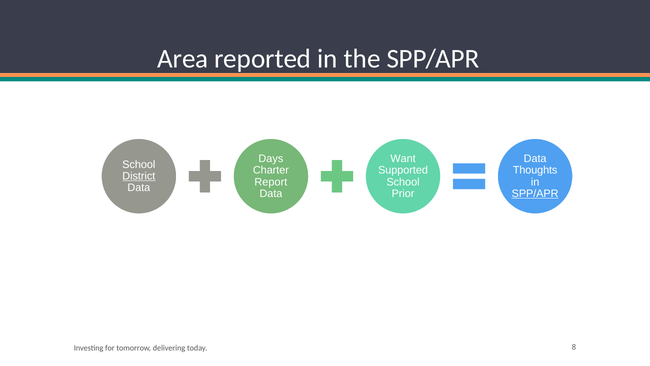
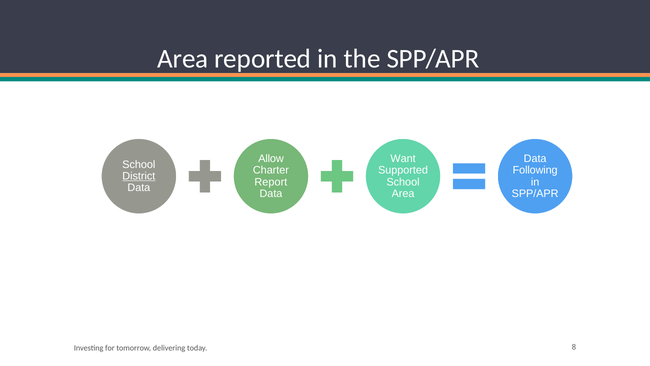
Days: Days -> Allow
Thoughts: Thoughts -> Following
Prior at (403, 193): Prior -> Area
SPP/APR at (535, 193) underline: present -> none
